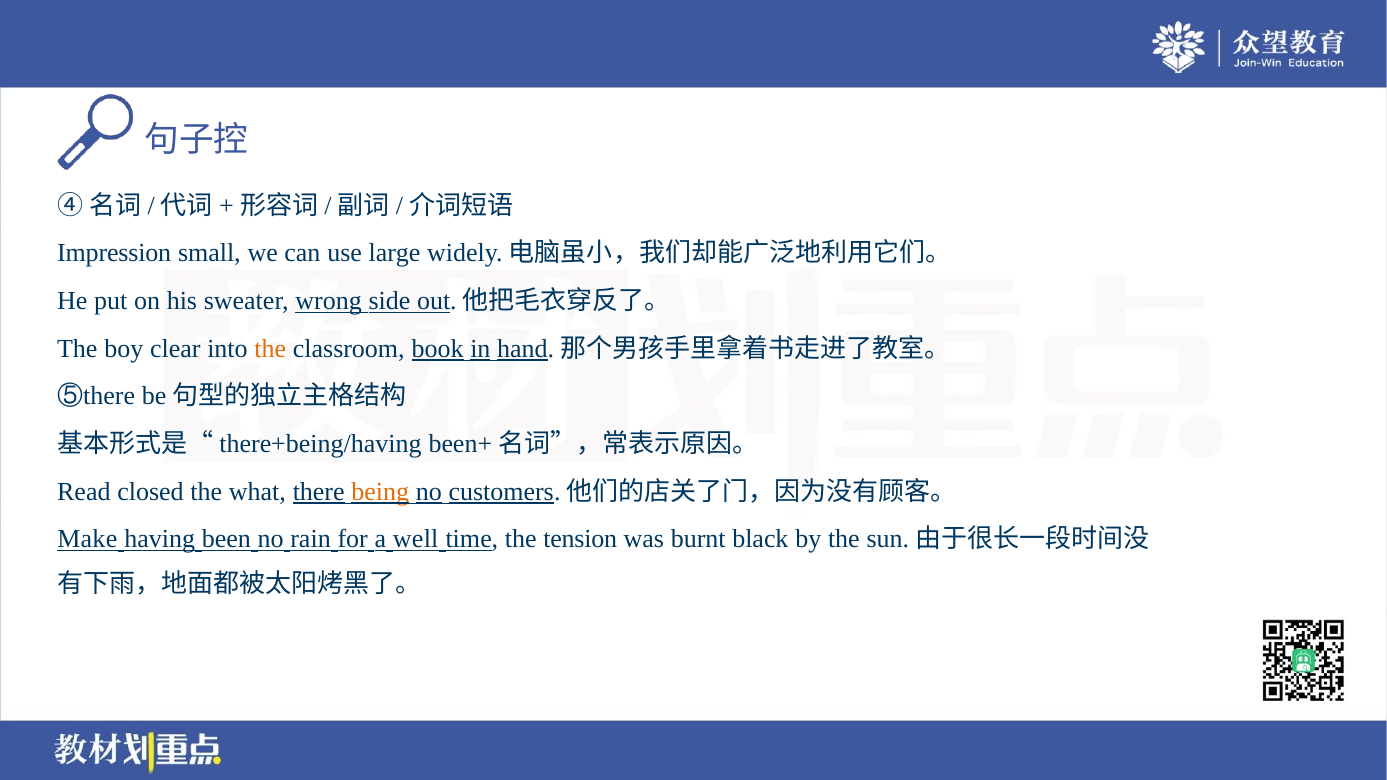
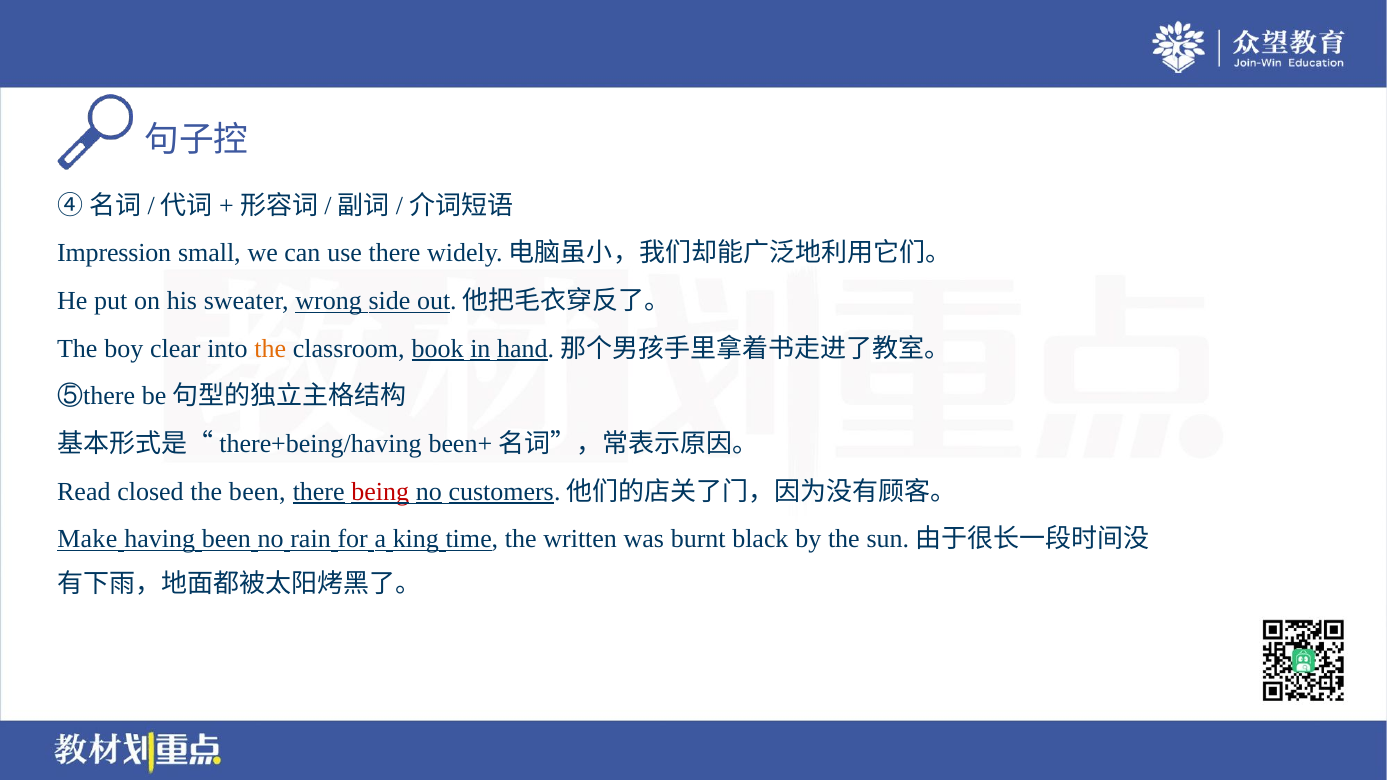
use large: large -> there
the what: what -> been
being colour: orange -> red
well: well -> king
tension: tension -> written
